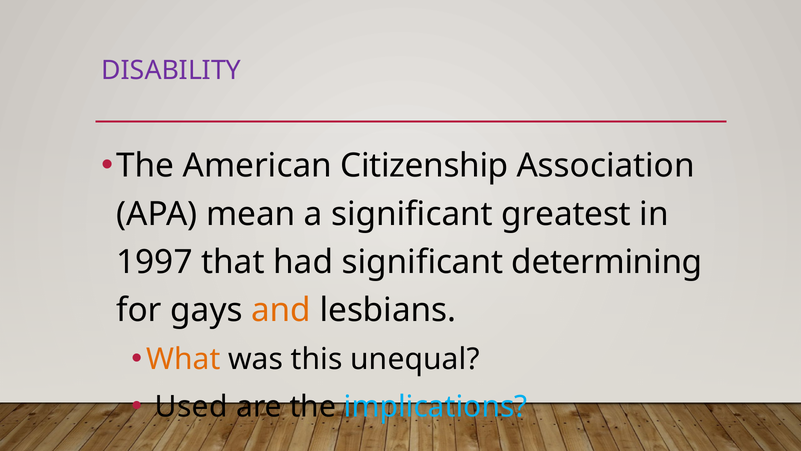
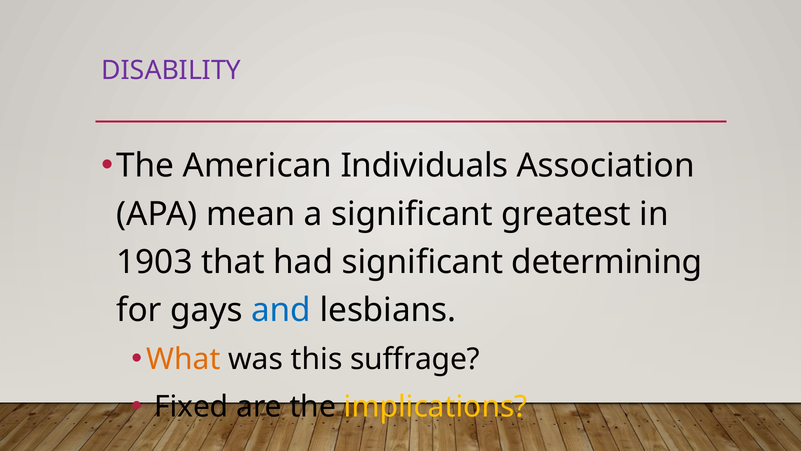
Citizenship: Citizenship -> Individuals
1997: 1997 -> 1903
and colour: orange -> blue
unequal: unequal -> suffrage
Used: Used -> Fixed
implications colour: light blue -> yellow
